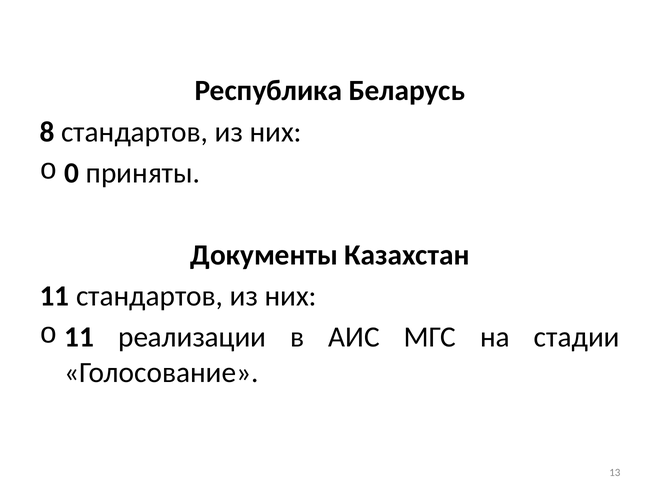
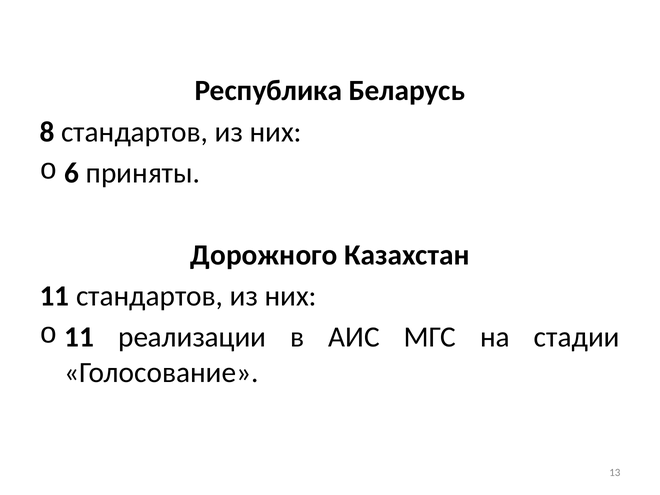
0: 0 -> 6
Документы: Документы -> Дорожного
